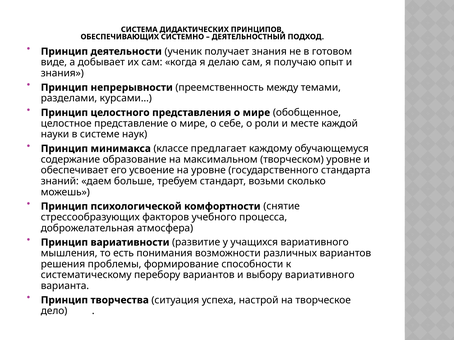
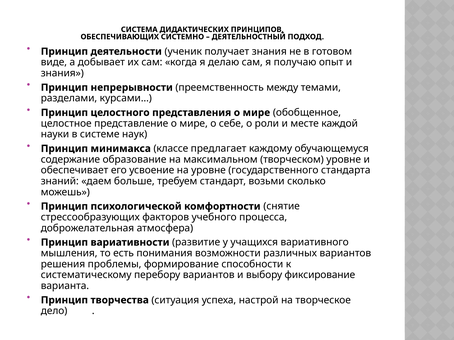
выбору вариативного: вариативного -> фиксирование
